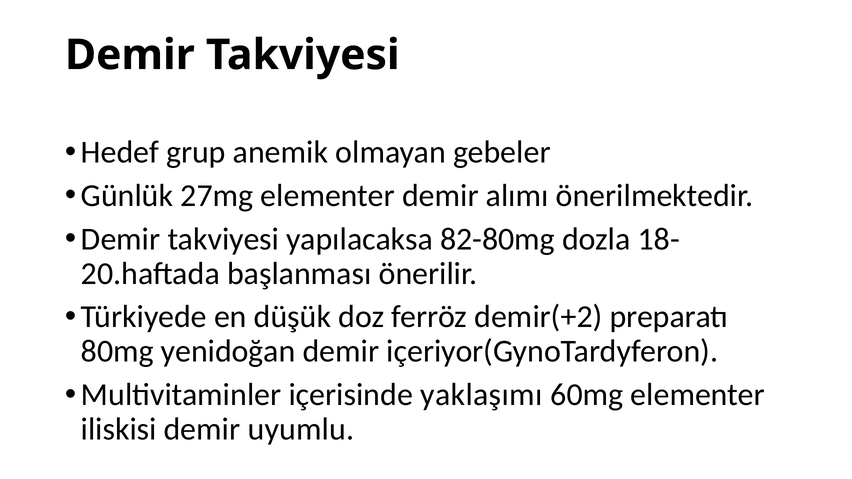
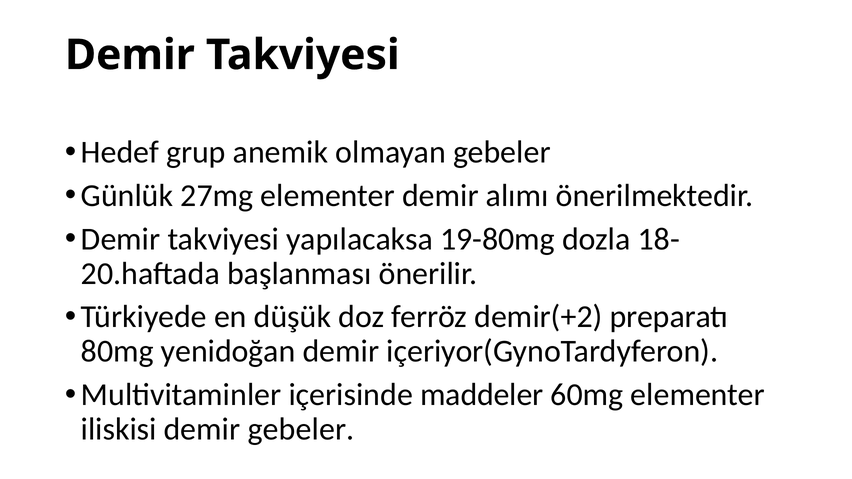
82-80mg: 82-80mg -> 19-80mg
yaklaşımı: yaklaşımı -> maddeler
demir uyumlu: uyumlu -> gebeler
